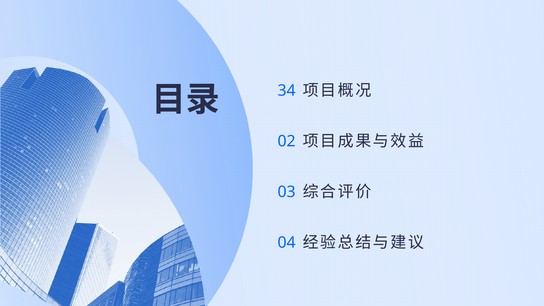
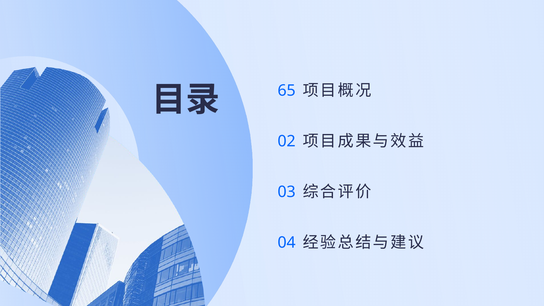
34: 34 -> 65
